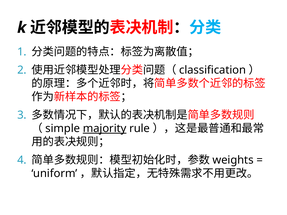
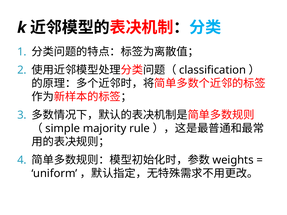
majority underline: present -> none
